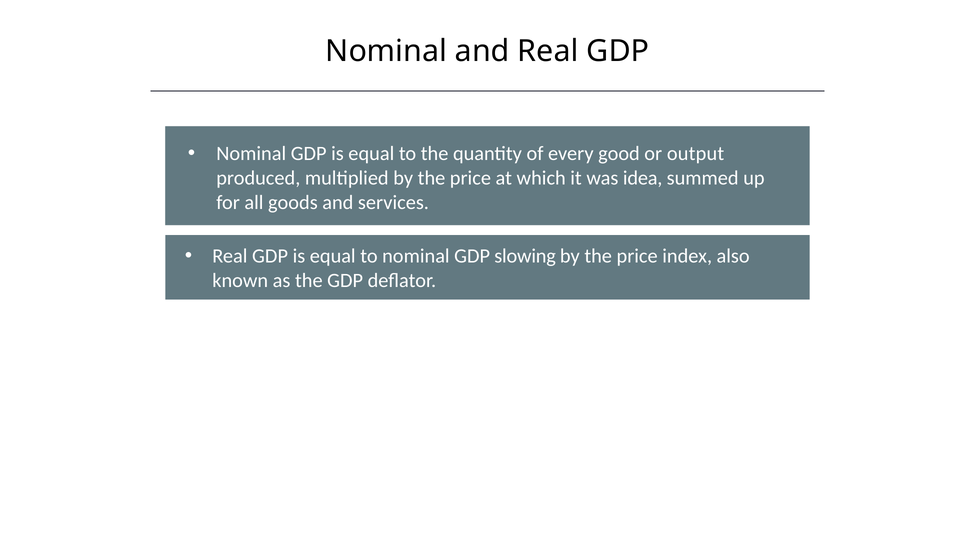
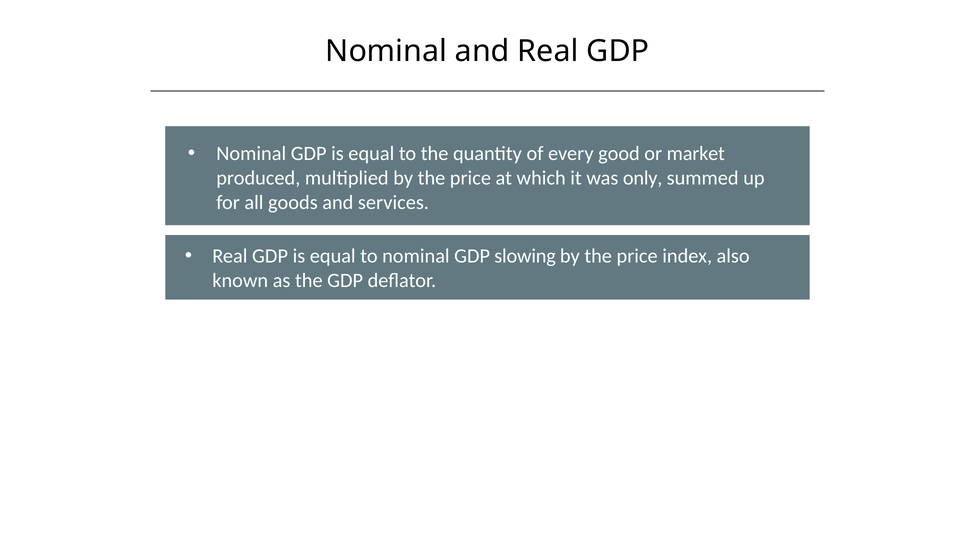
output: output -> market
idea: idea -> only
